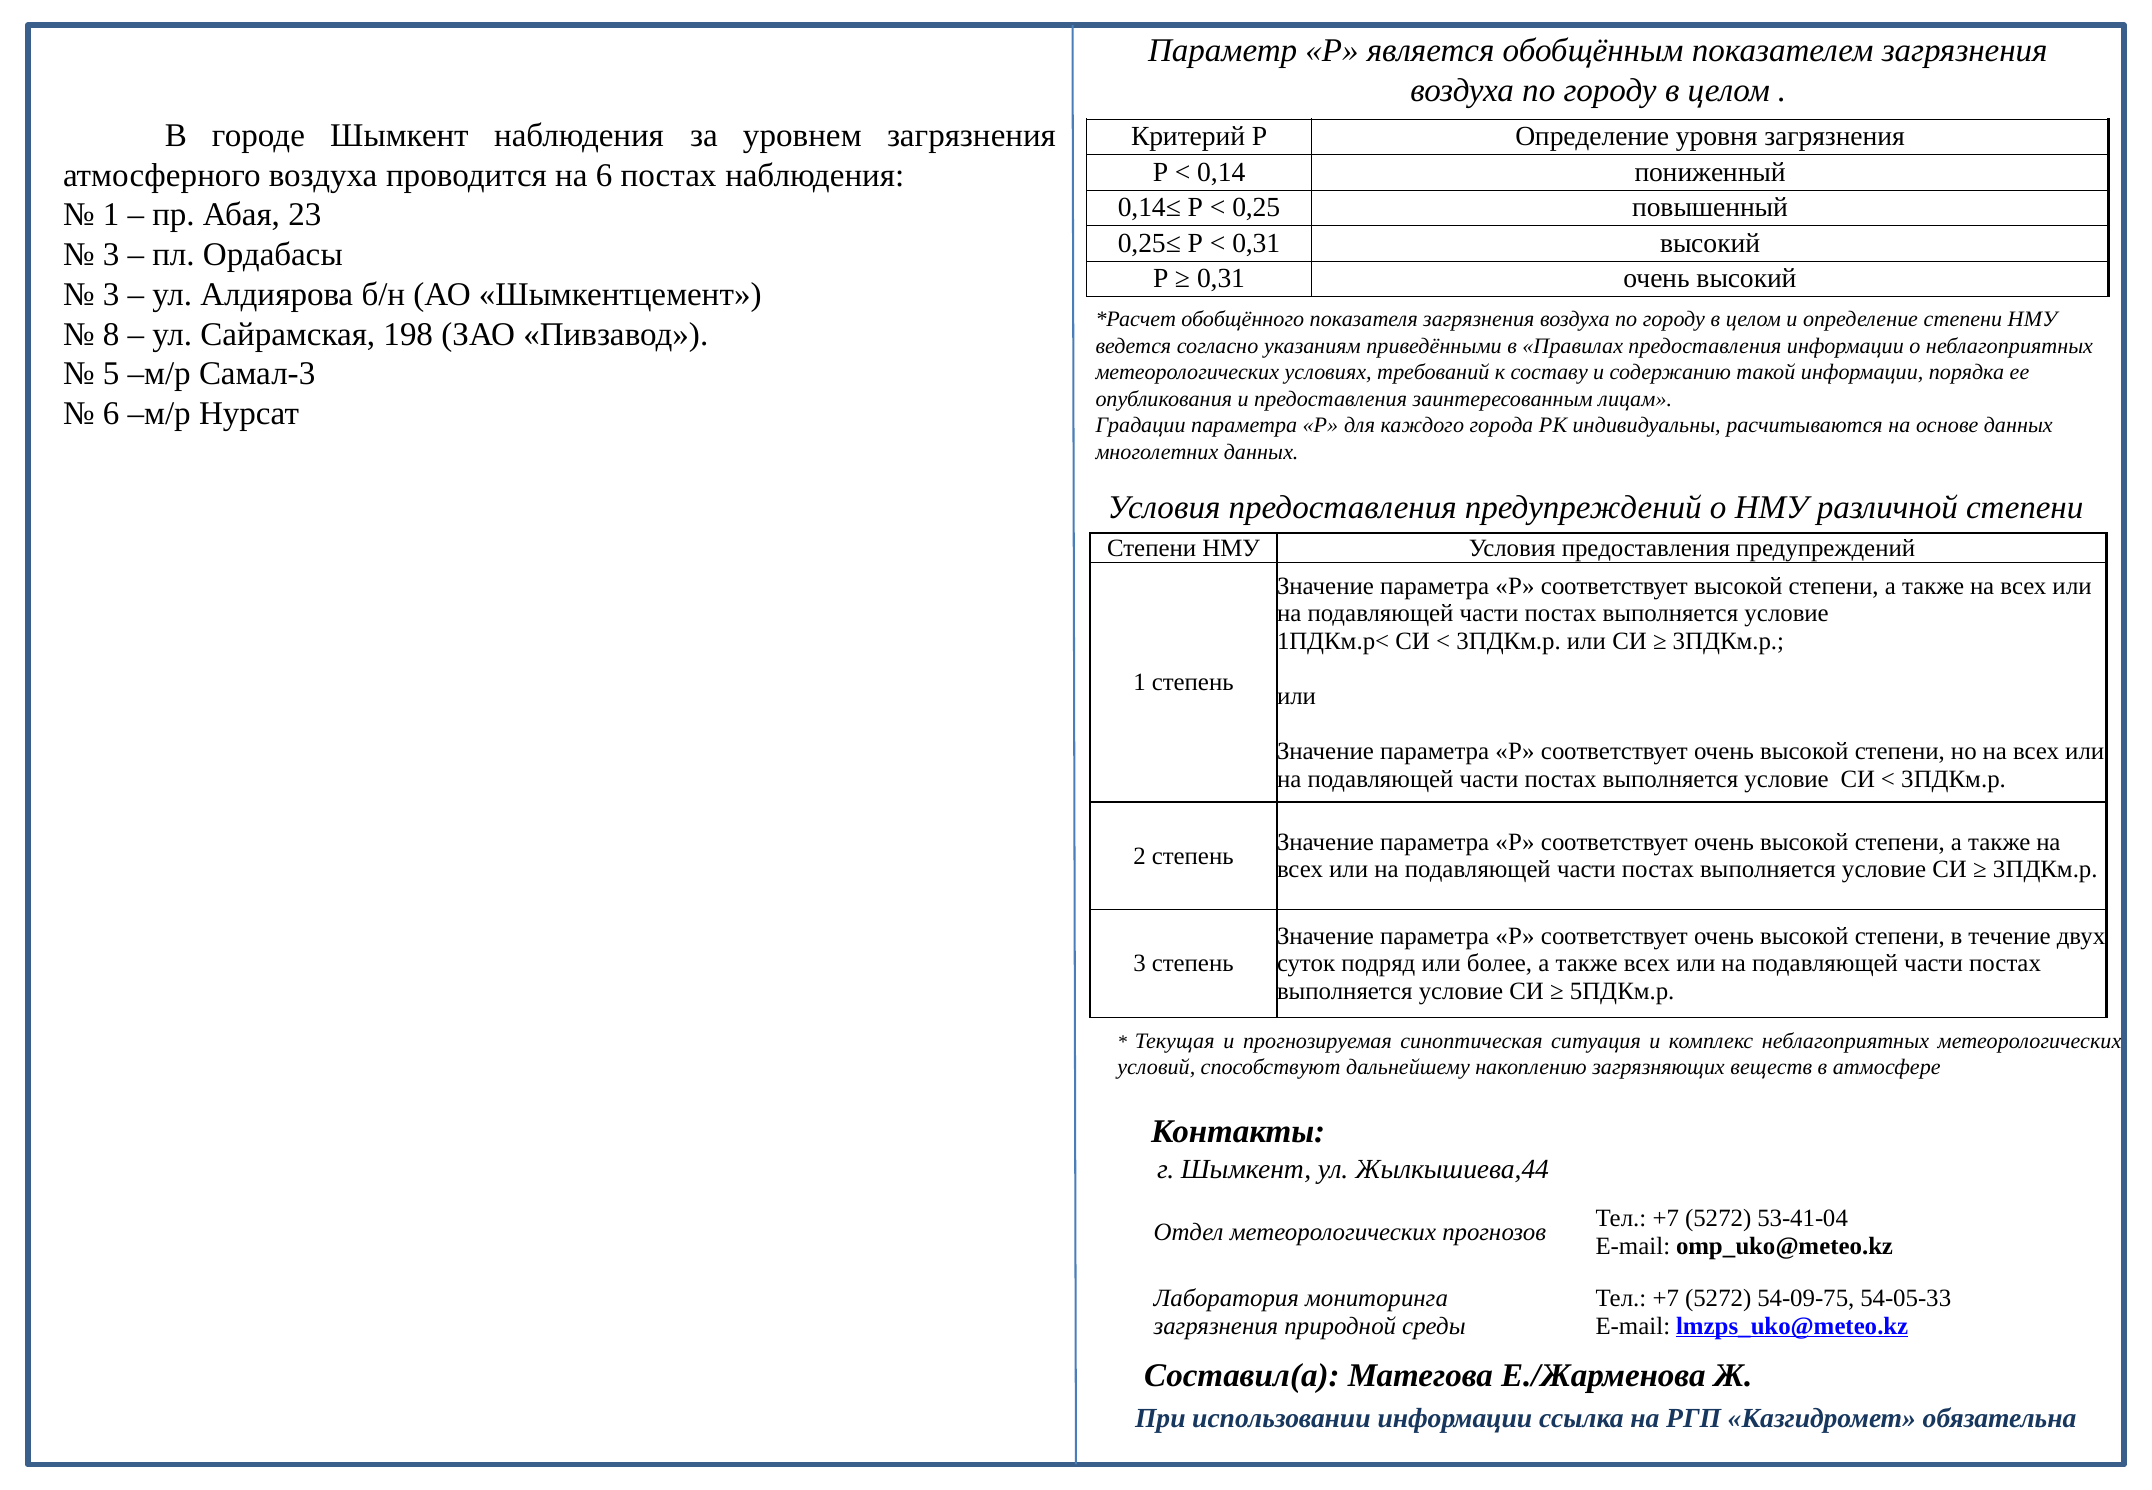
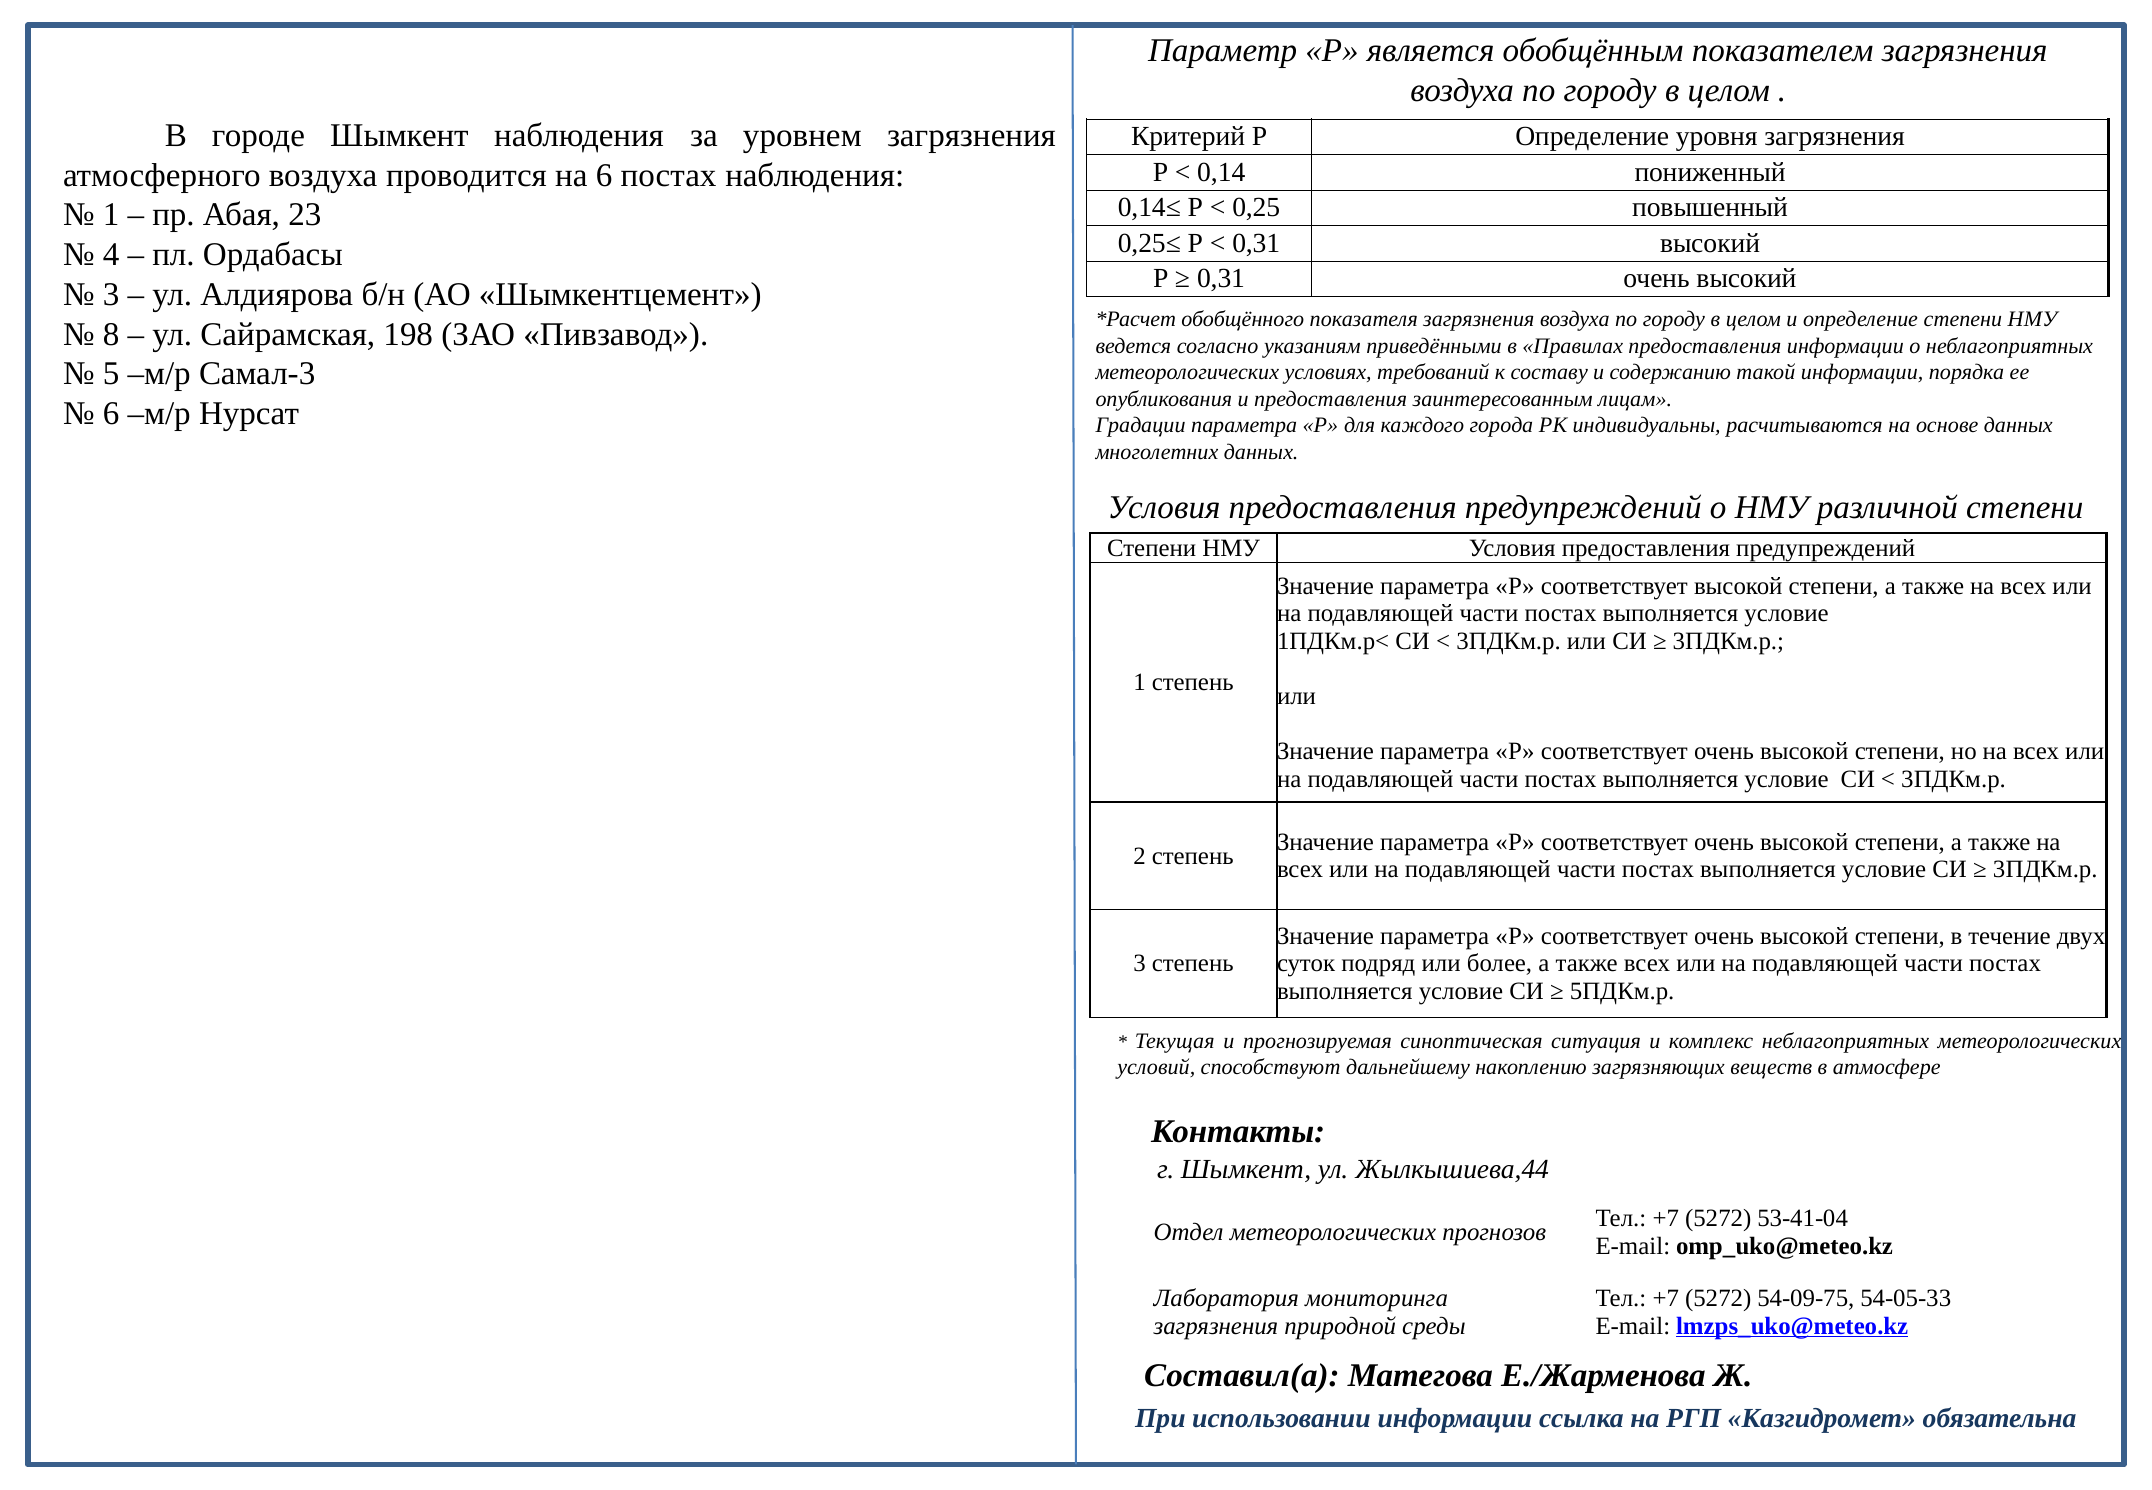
3 at (111, 255): 3 -> 4
